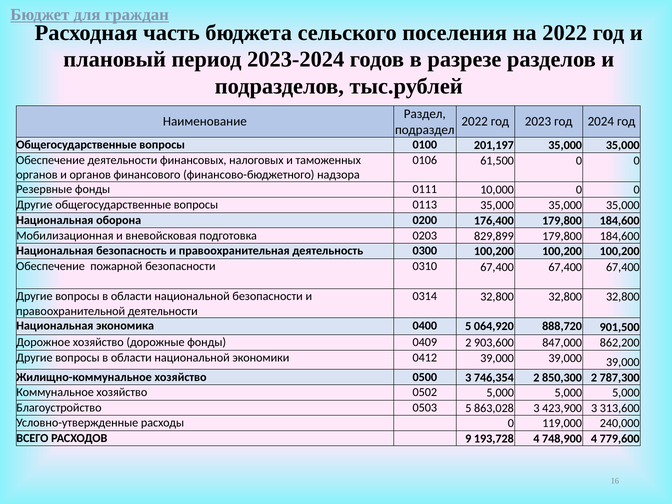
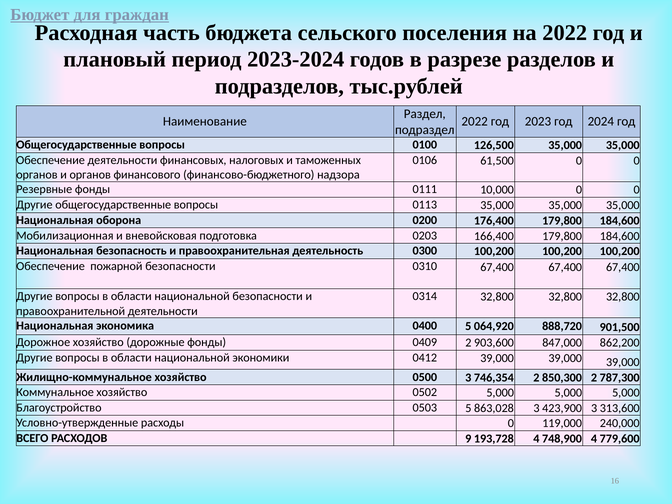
201,197: 201,197 -> 126,500
829,899: 829,899 -> 166,400
